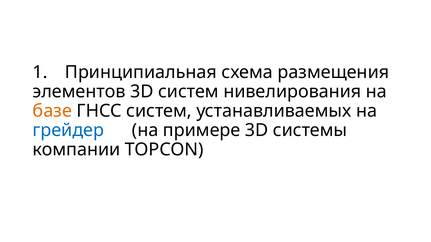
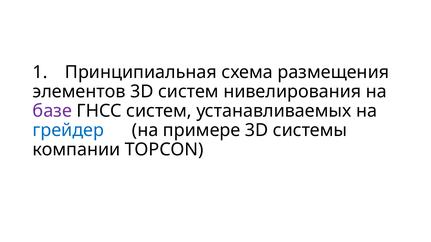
базе colour: orange -> purple
